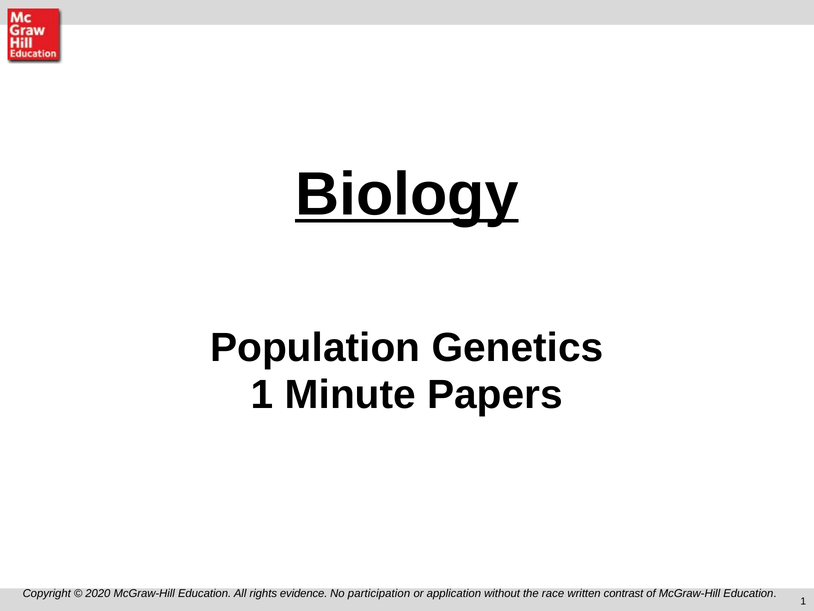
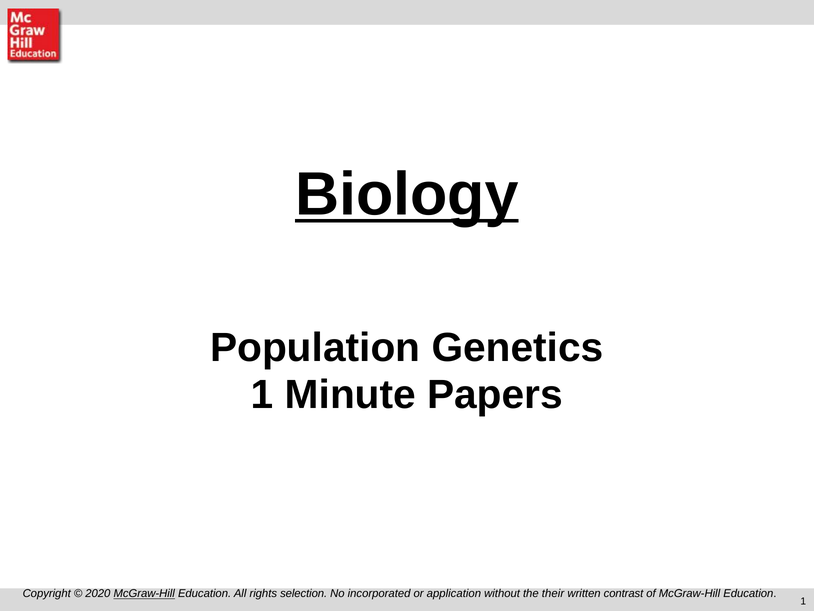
McGraw-Hill at (144, 593) underline: none -> present
evidence: evidence -> selection
participation: participation -> incorporated
race: race -> their
